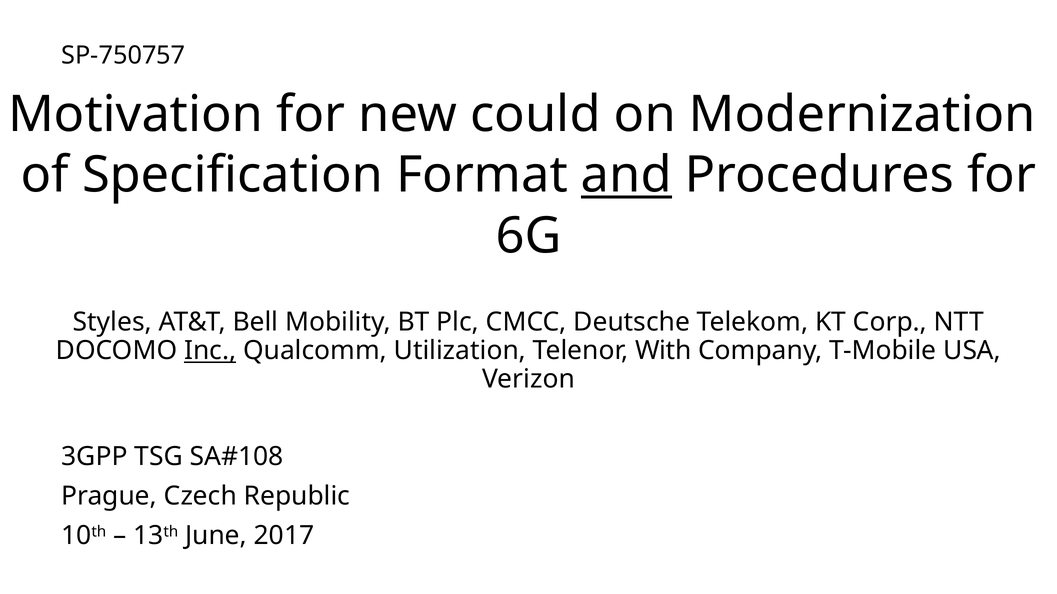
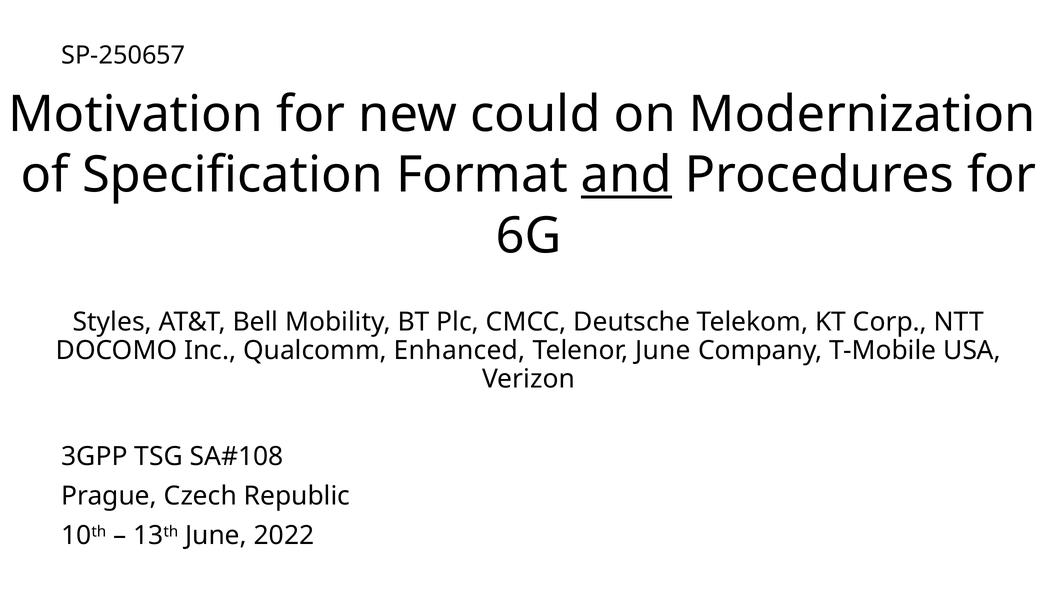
SP-750757: SP-750757 -> SP-250657
Inc underline: present -> none
Utilization: Utilization -> Enhanced
Telenor With: With -> June
2017: 2017 -> 2022
